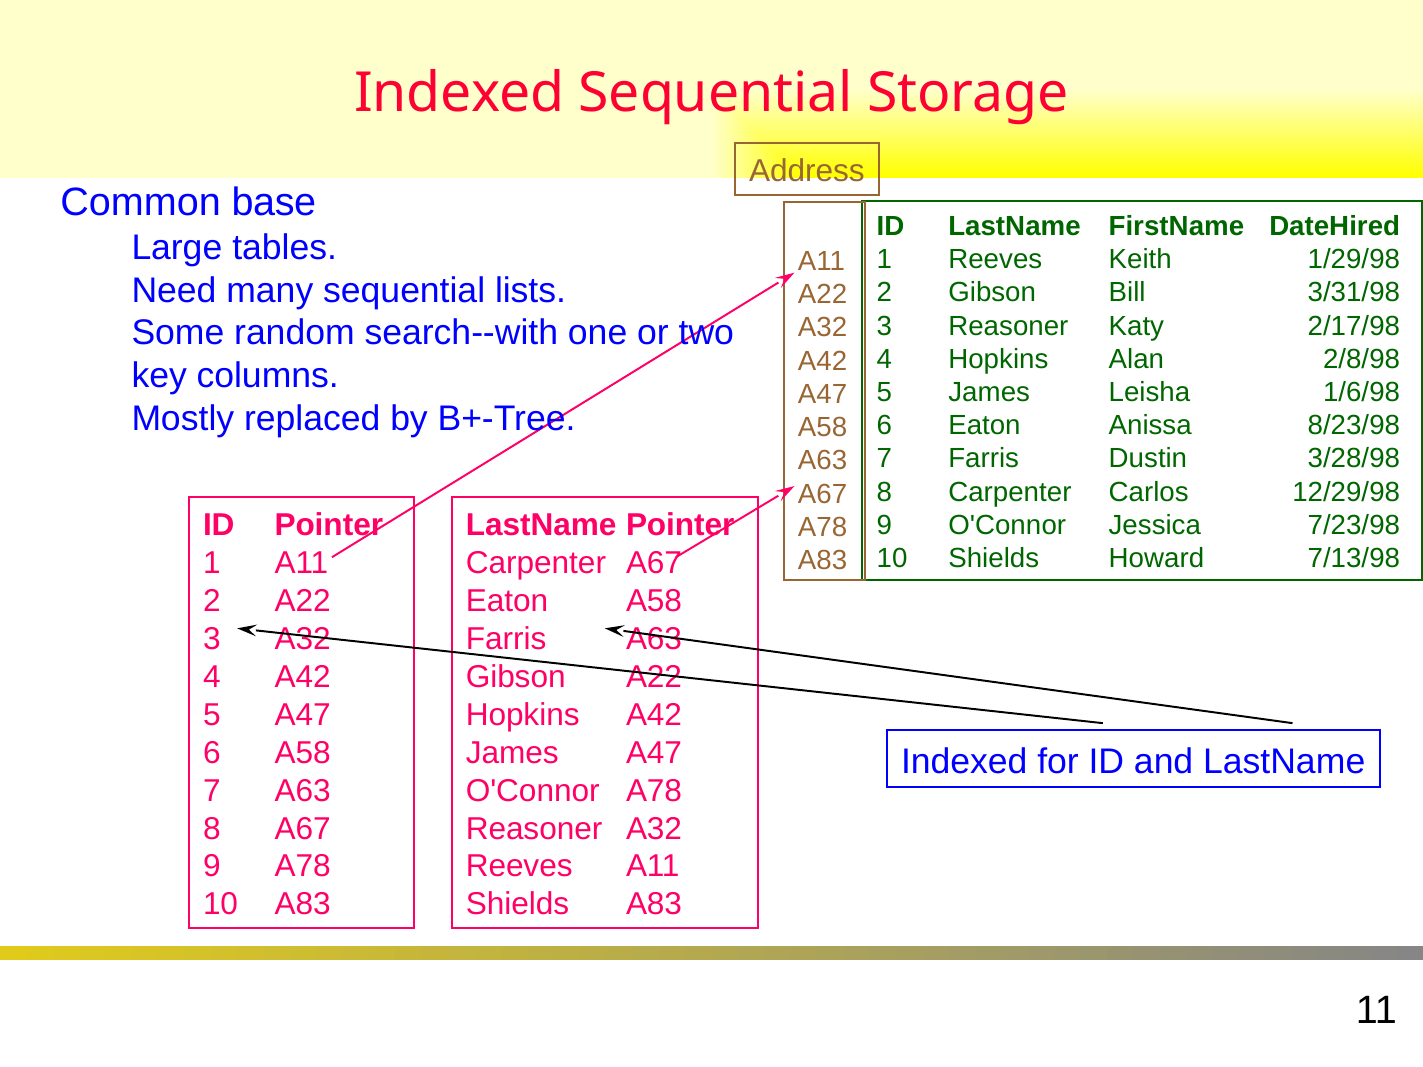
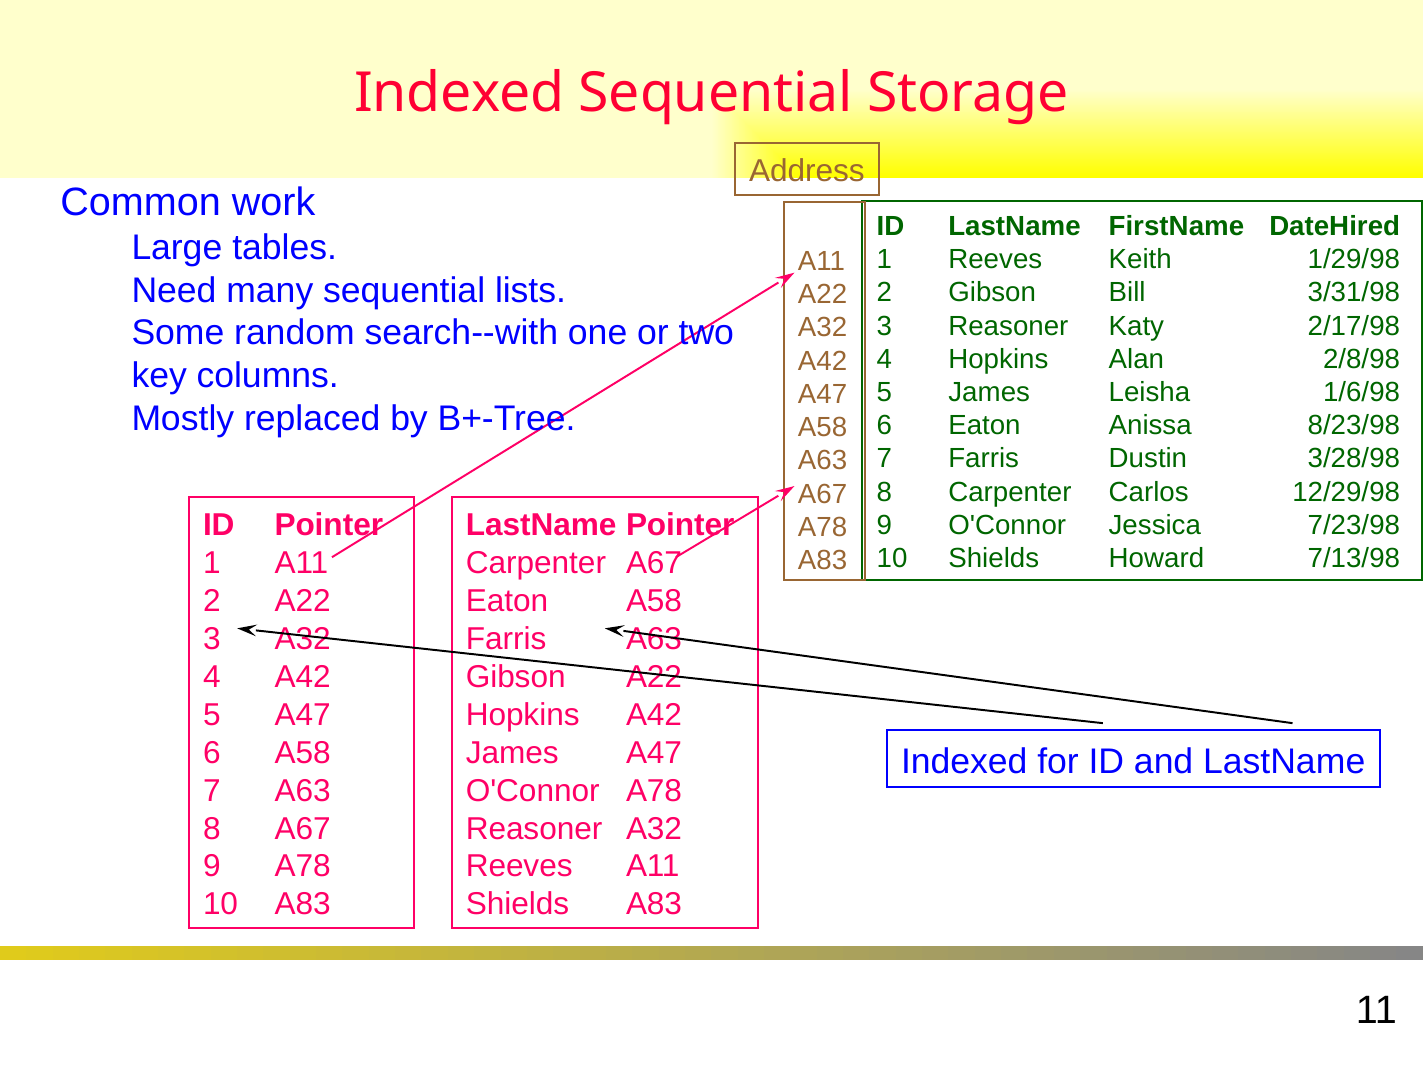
base: base -> work
